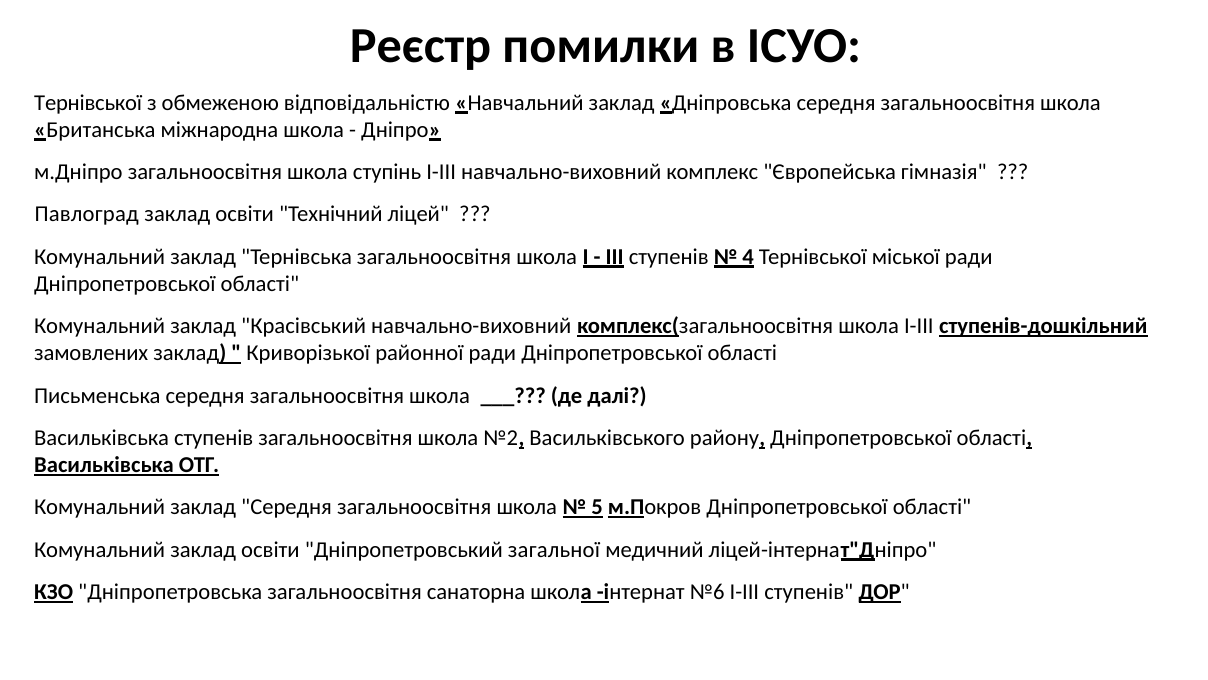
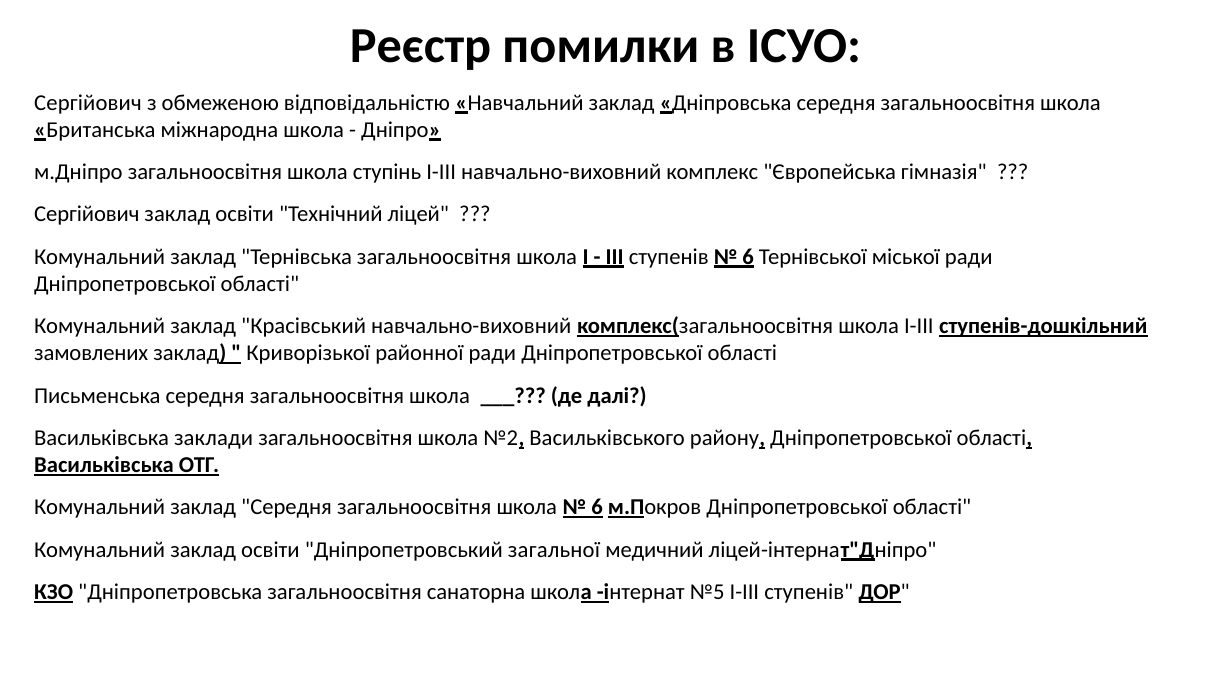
Тернівської at (88, 102): Тернівської -> Сергiйович
Павлоград at (87, 214): Павлоград -> Сергiйович
4 at (748, 256): 4 -> 6
Васильківська ступенів: ступенів -> заклади
5 at (597, 507): 5 -> 6
№6: №6 -> №5
